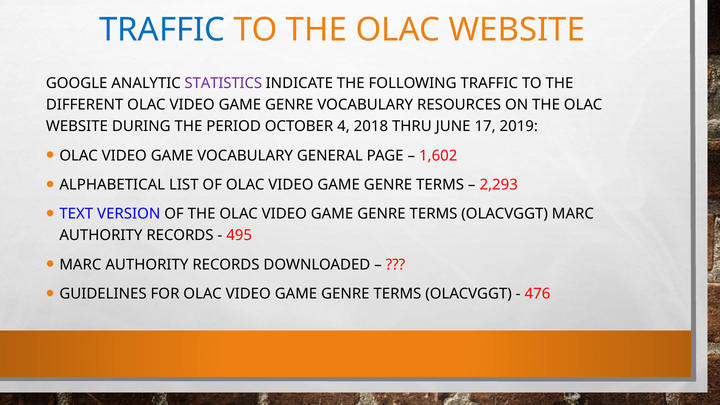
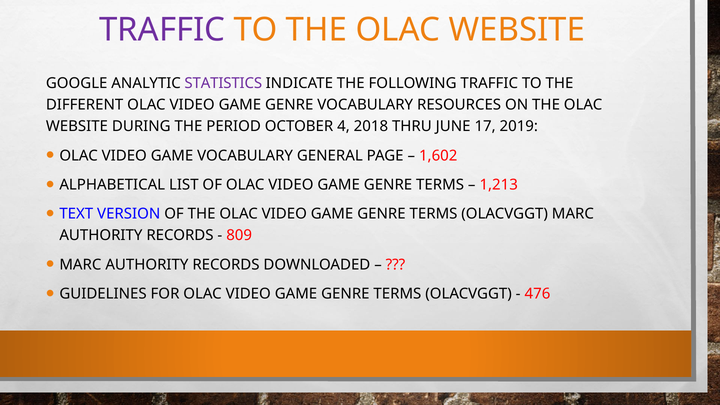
TRAFFIC at (162, 30) colour: blue -> purple
2,293: 2,293 -> 1,213
495: 495 -> 809
